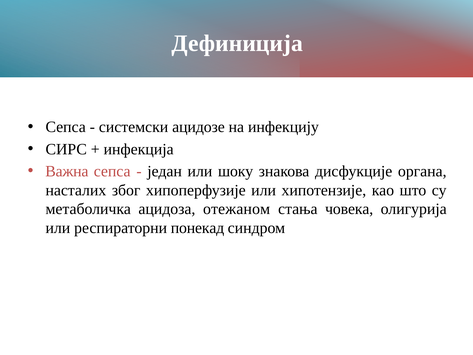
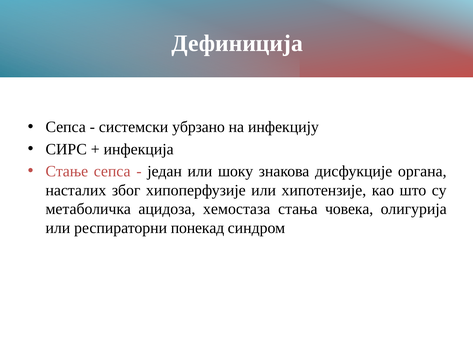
ацидозе: ацидозе -> убрзано
Важна: Важна -> Стање
отежаном: отежаном -> хемостаза
